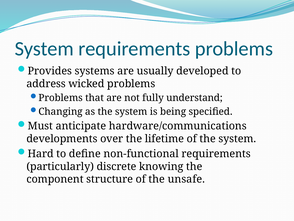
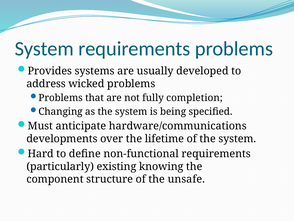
understand: understand -> completion
discrete: discrete -> existing
